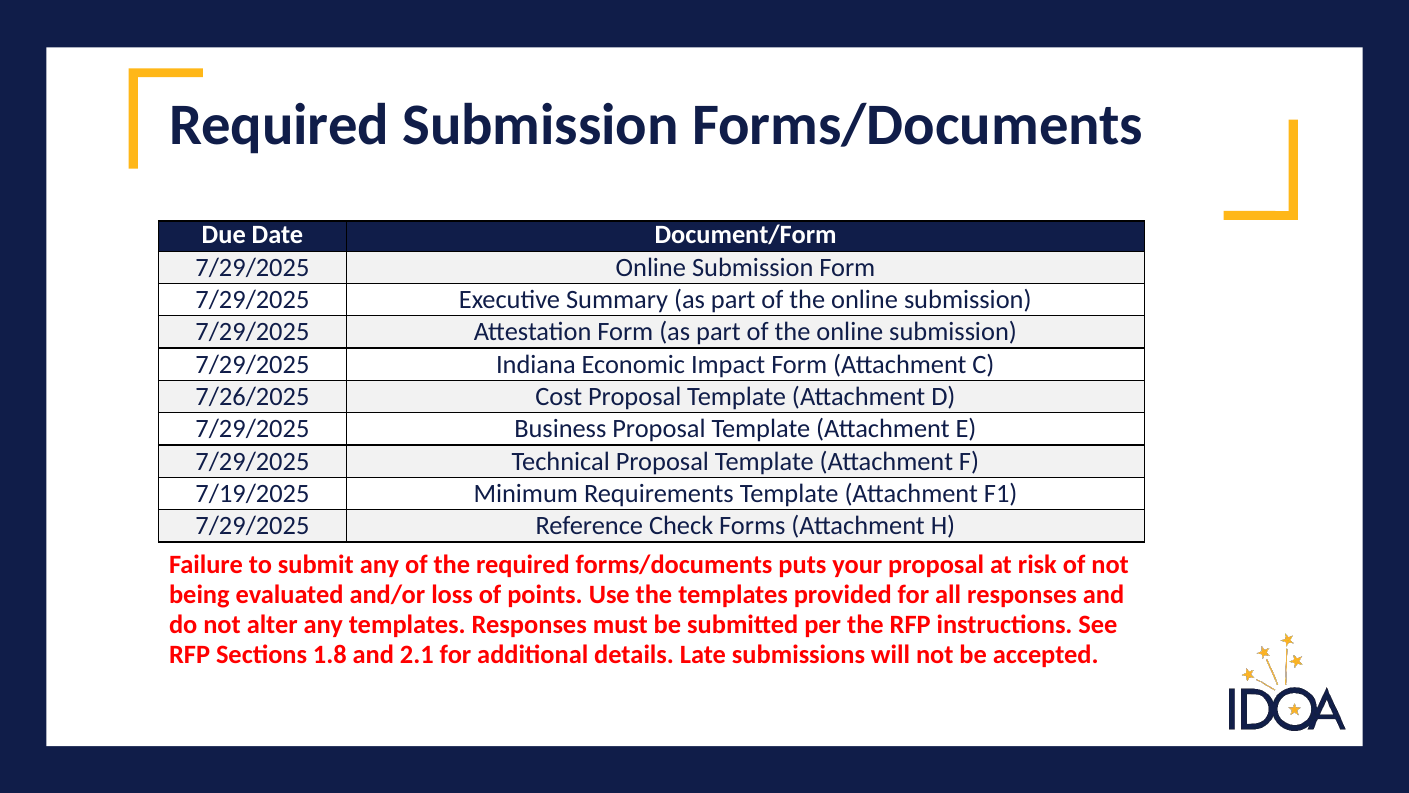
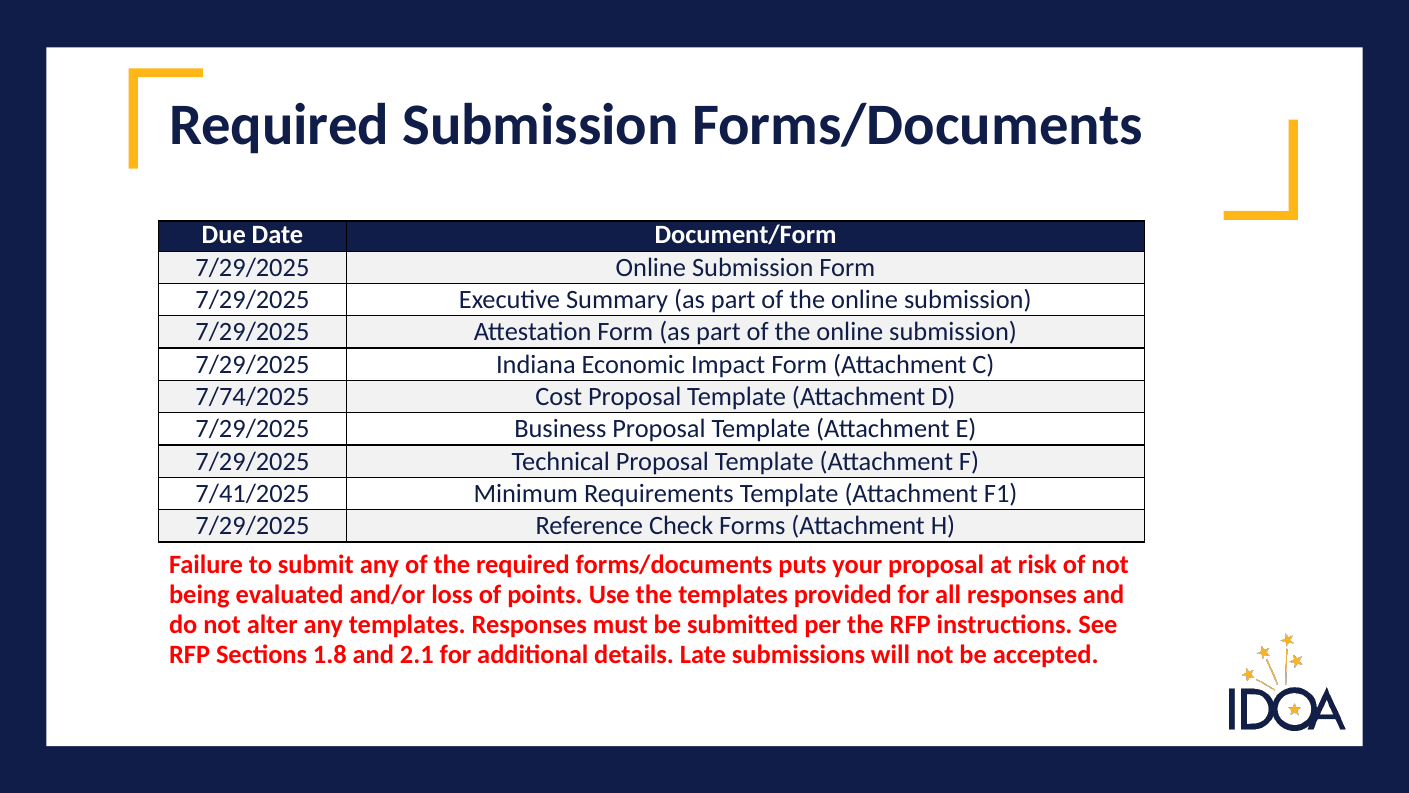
7/26/2025: 7/26/2025 -> 7/74/2025
7/19/2025: 7/19/2025 -> 7/41/2025
